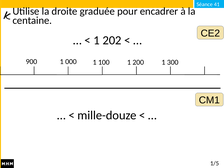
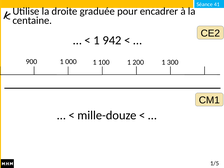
202: 202 -> 942
